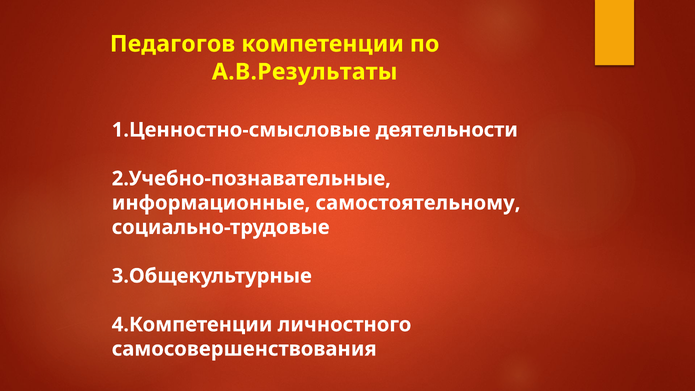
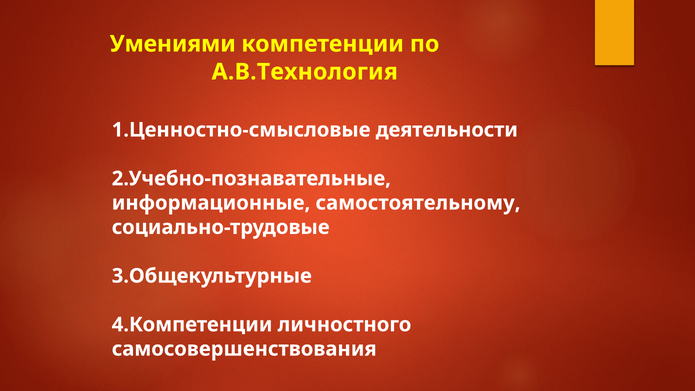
Педагогов: Педагогов -> Умениями
А.В.Результаты: А.В.Результаты -> А.В.Технология
